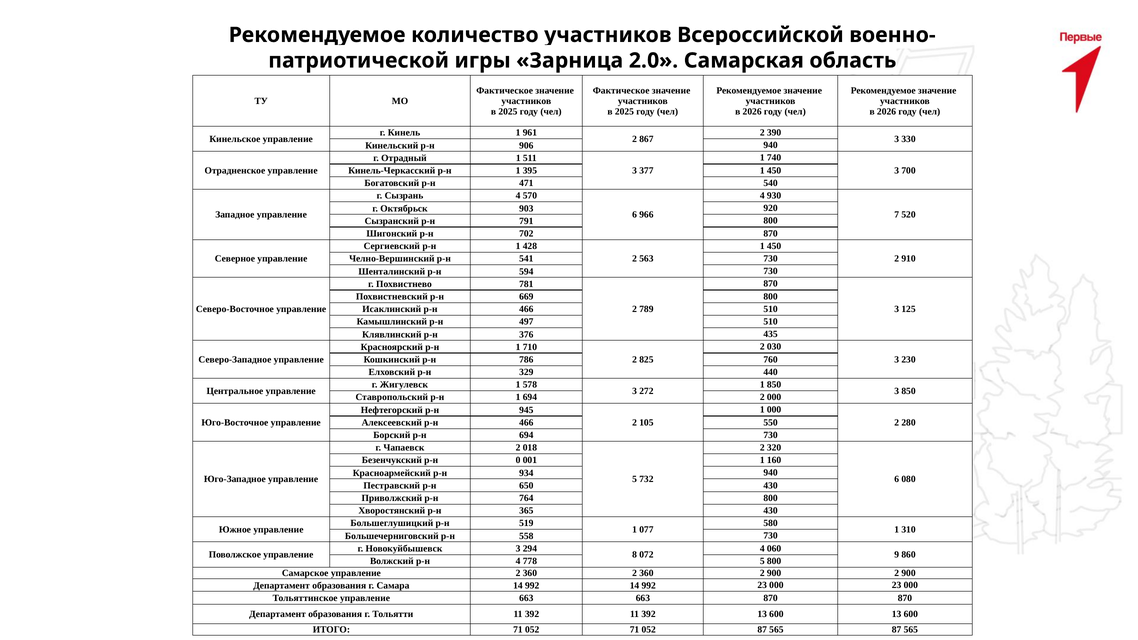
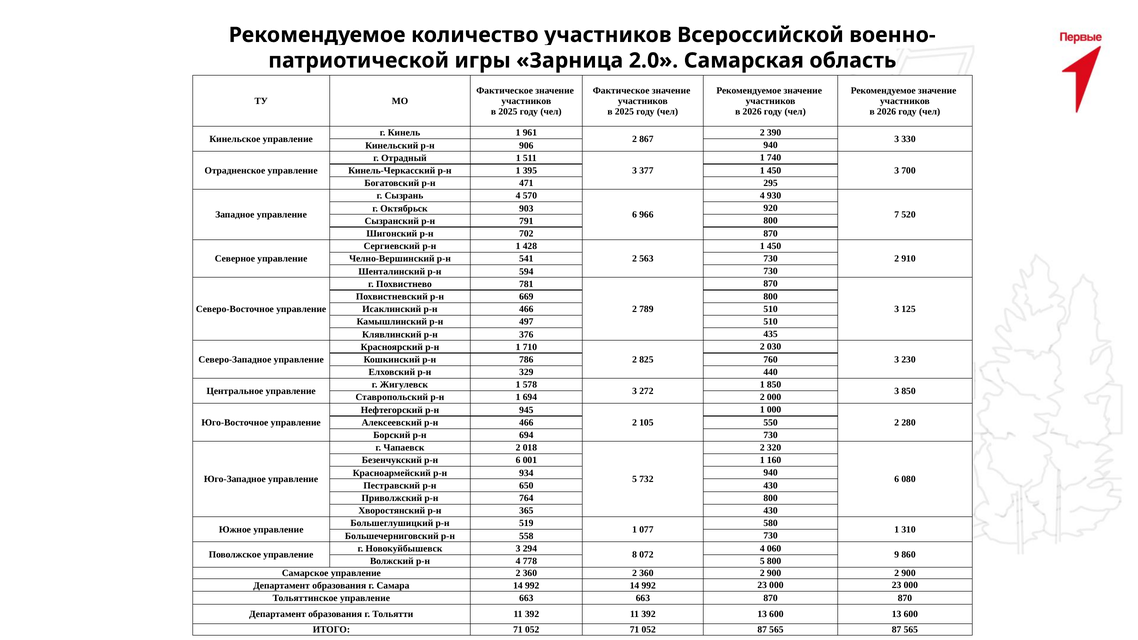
540: 540 -> 295
р-н 0: 0 -> 6
